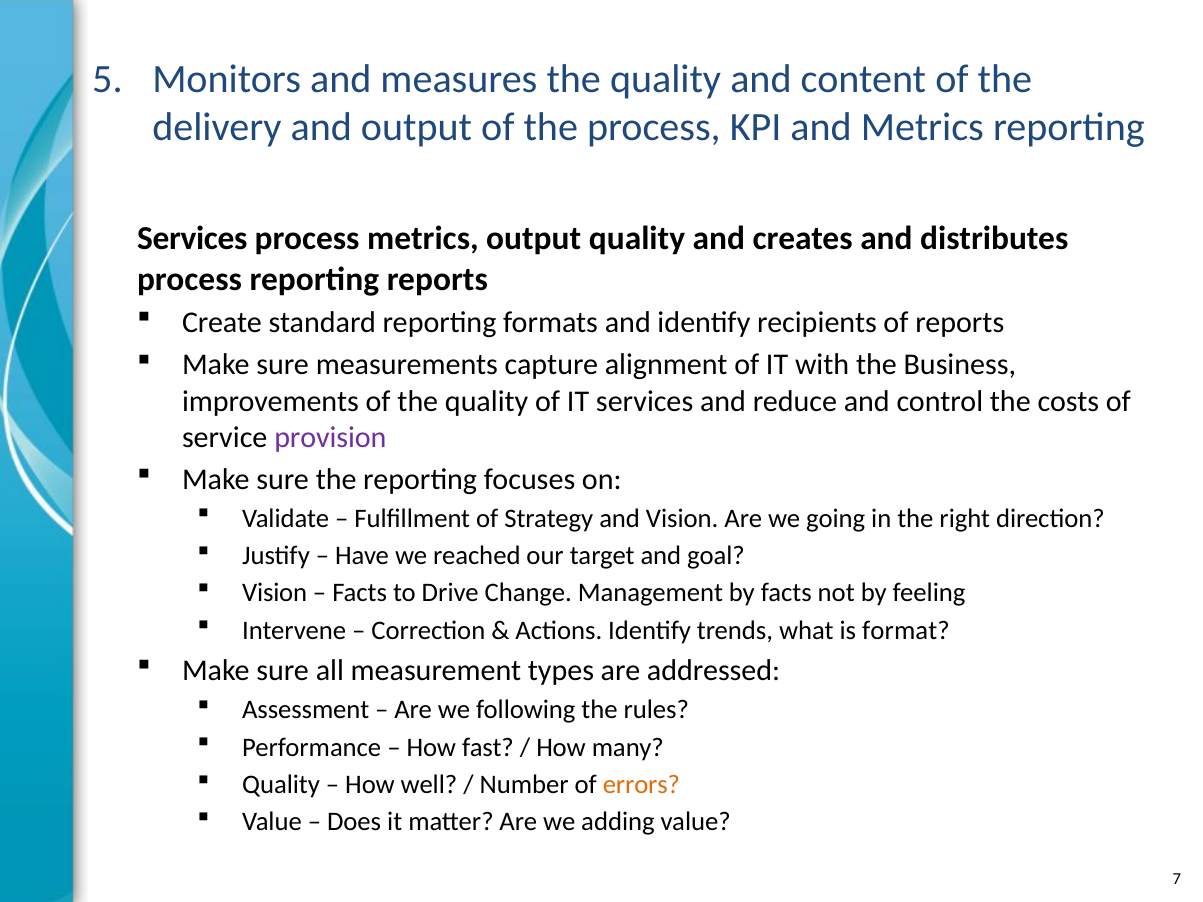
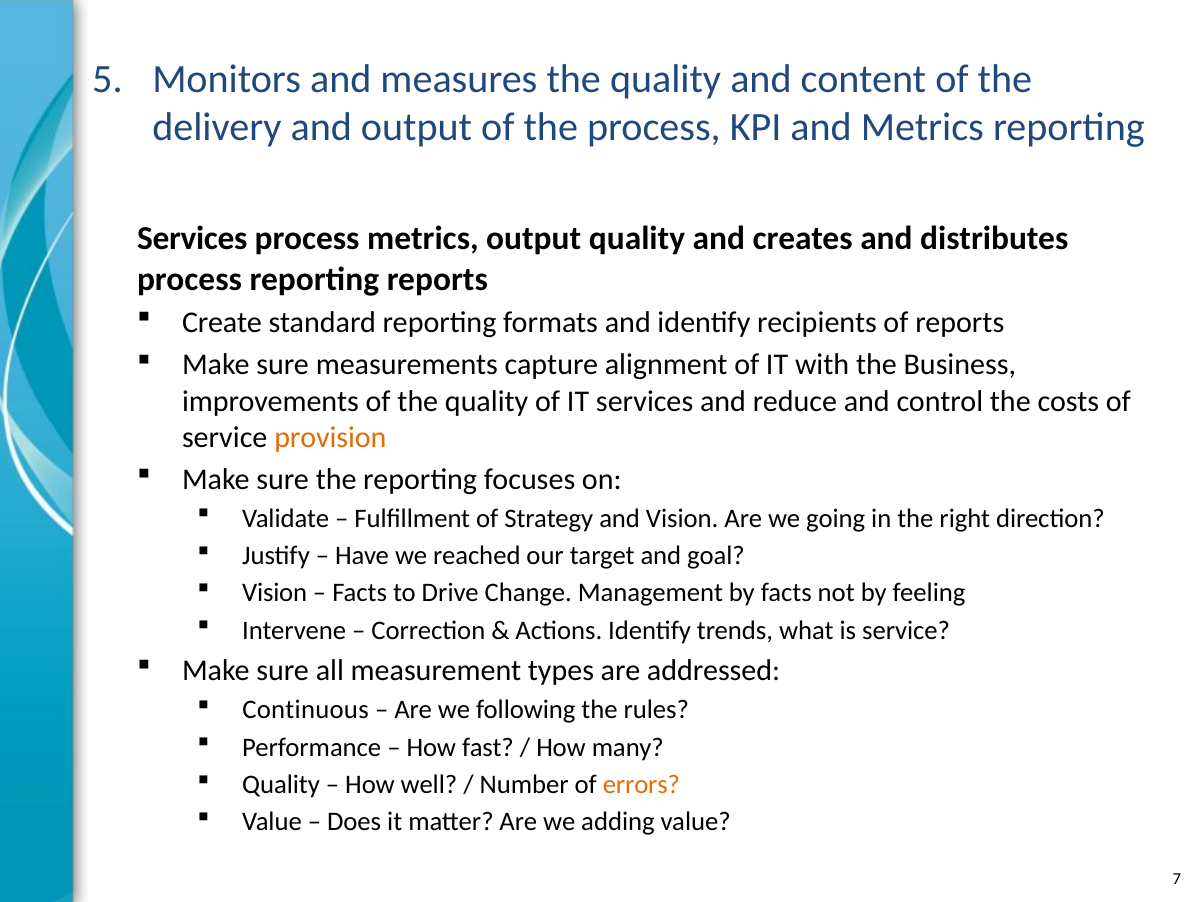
provision colour: purple -> orange
is format: format -> service
Assessment: Assessment -> Continuous
